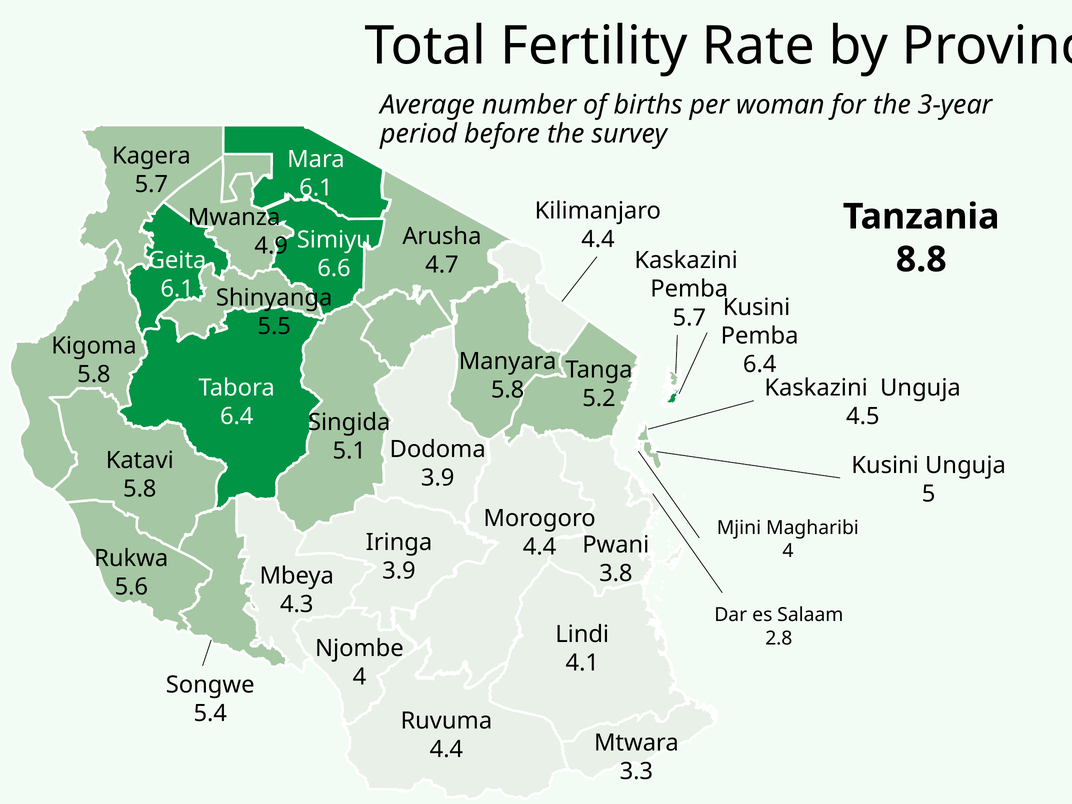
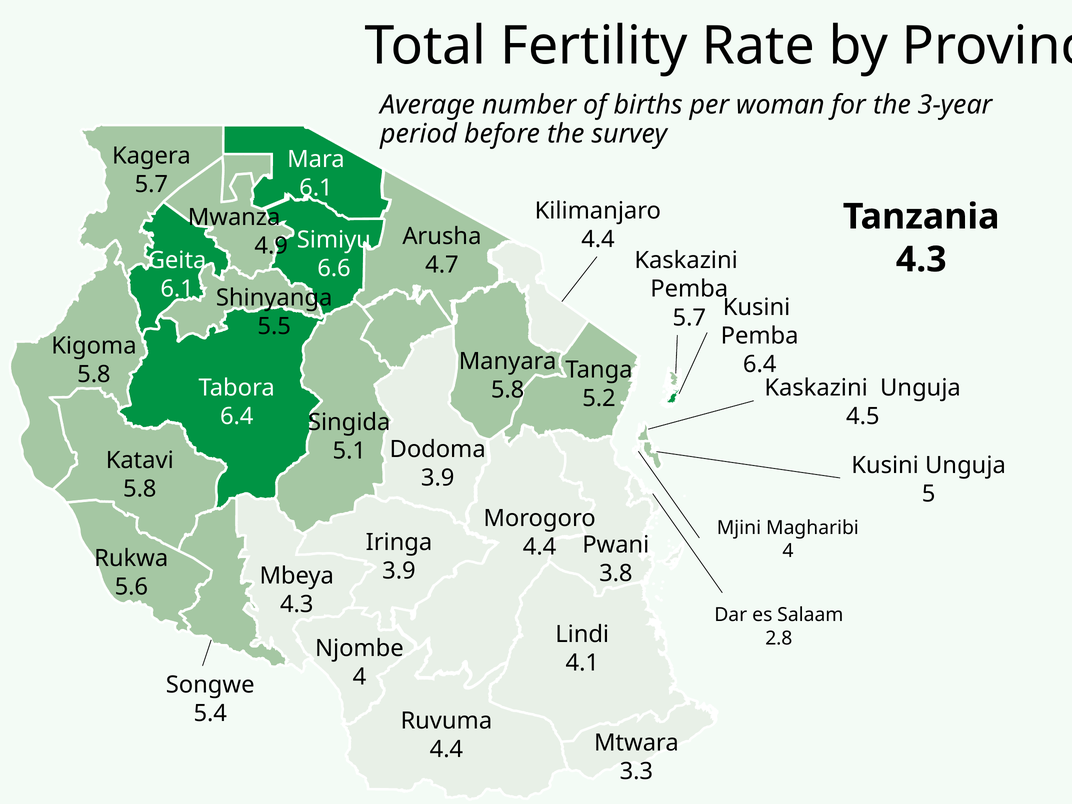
8.8 at (921, 260): 8.8 -> 4.3
